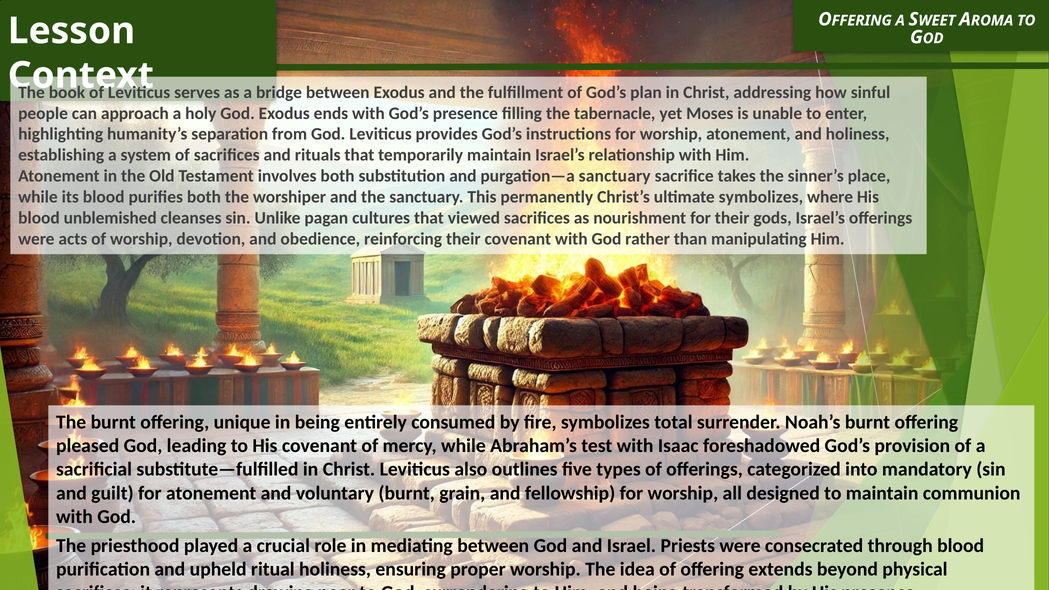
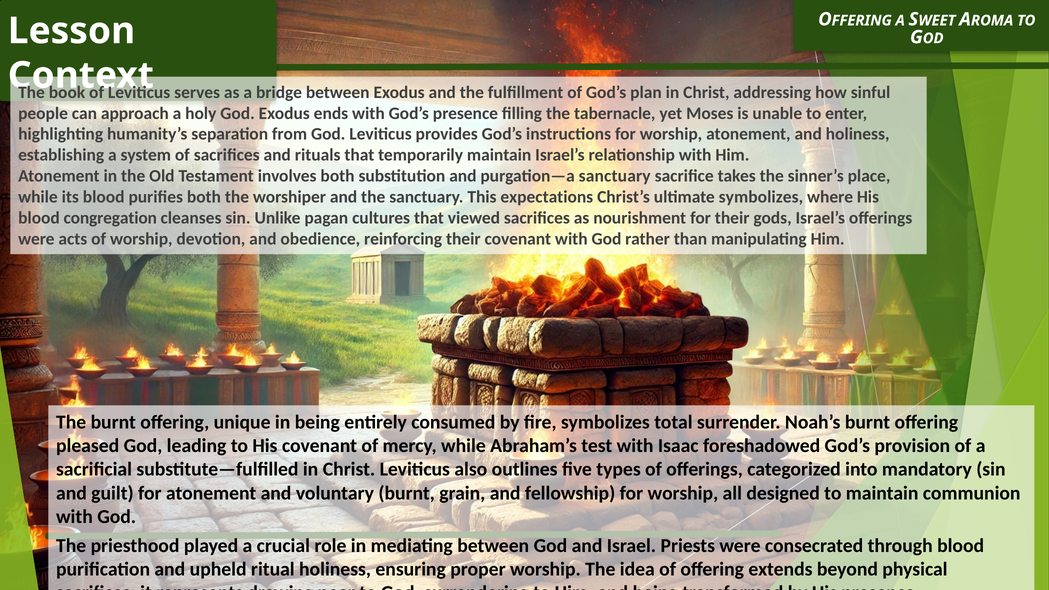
permanently: permanently -> expectations
unblemished: unblemished -> congregation
